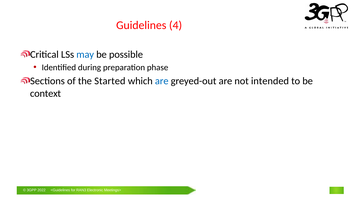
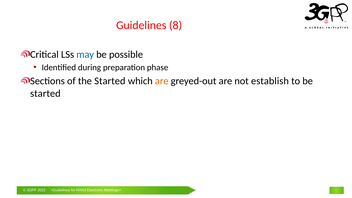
4: 4 -> 8
are at (162, 81) colour: blue -> orange
intended: intended -> establish
context at (45, 93): context -> started
